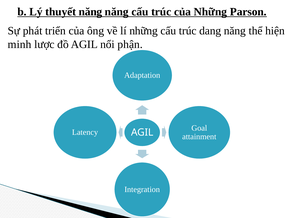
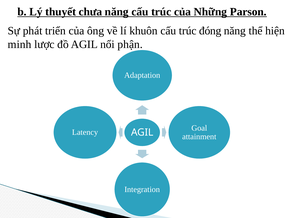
thuyết năng: năng -> chưa
lí những: những -> khuôn
dang: dang -> đóng
